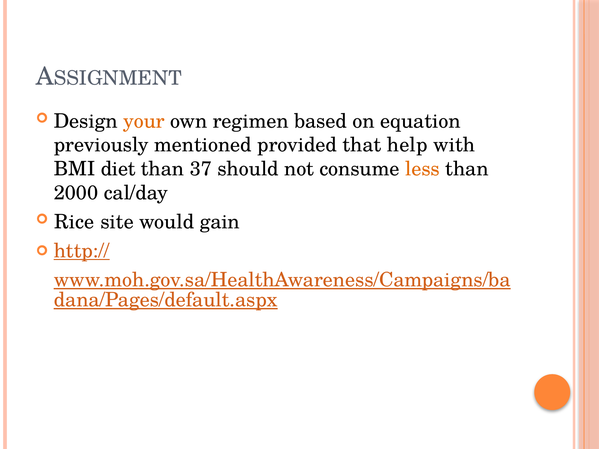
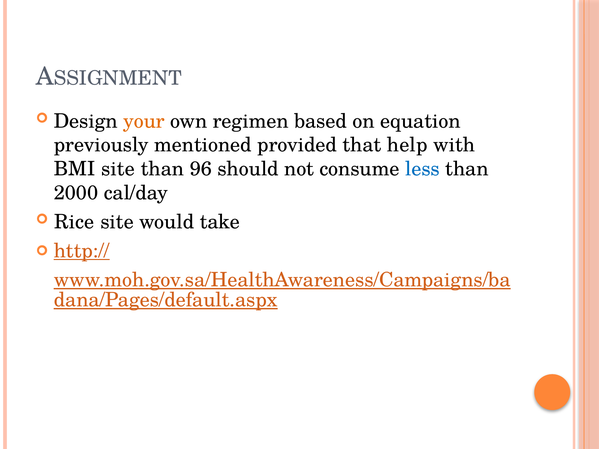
BMI diet: diet -> site
37: 37 -> 96
less colour: orange -> blue
gain: gain -> take
